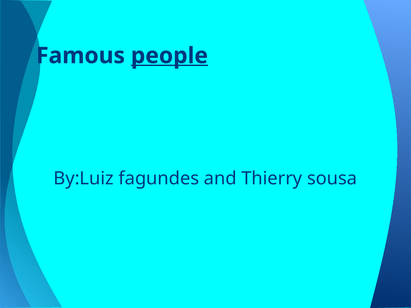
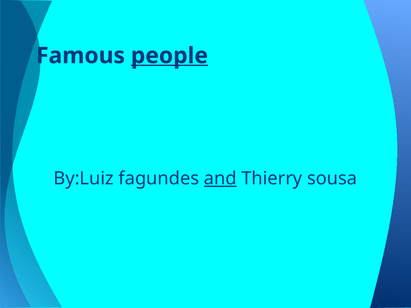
and underline: none -> present
